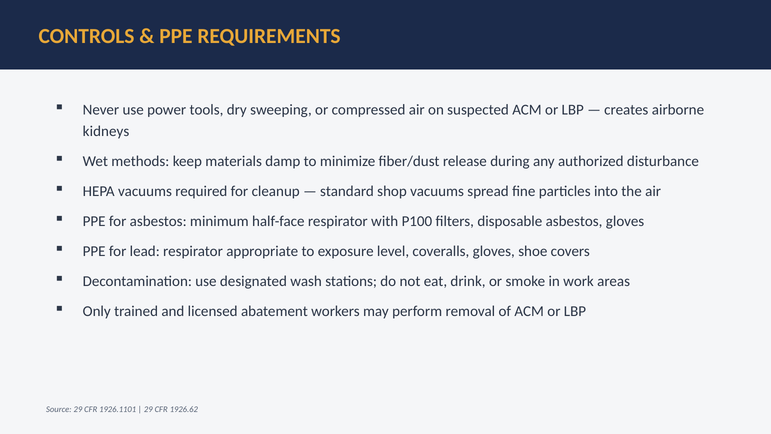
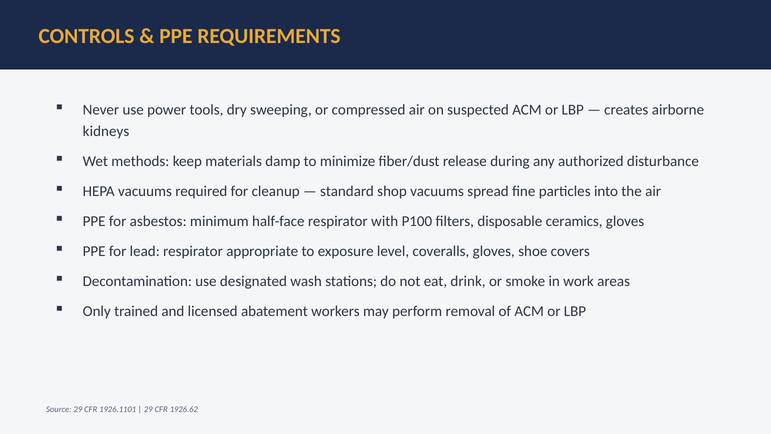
disposable asbestos: asbestos -> ceramics
